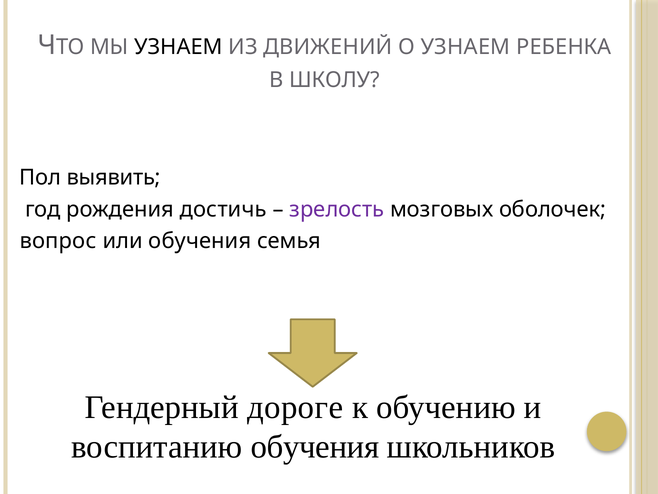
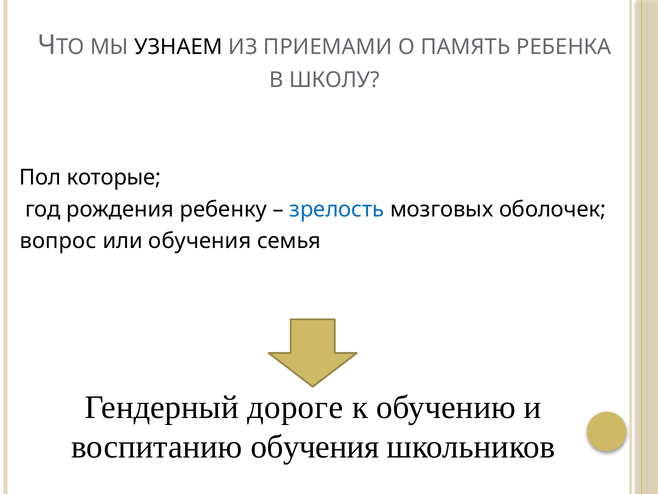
ДВИЖЕНИЙ: ДВИЖЕНИЙ -> ПРИЕМАМИ
О УЗНАЕМ: УЗНАЕМ -> ПАМЯТЬ
выявить: выявить -> которые
достичь: достичь -> ребенку
зрелость colour: purple -> blue
